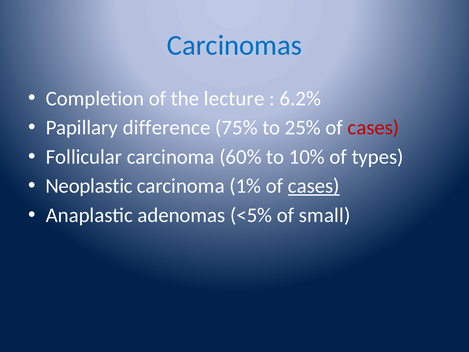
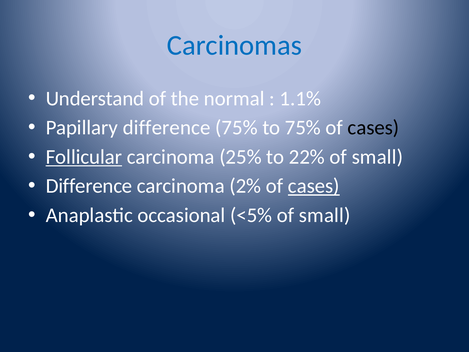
Completion: Completion -> Understand
lecture: lecture -> normal
6.2%: 6.2% -> 1.1%
to 25%: 25% -> 75%
cases at (373, 128) colour: red -> black
Follicular underline: none -> present
60%: 60% -> 25%
10%: 10% -> 22%
types at (378, 157): types -> small
Neoplastic at (89, 186): Neoplastic -> Difference
1%: 1% -> 2%
adenomas: adenomas -> occasional
